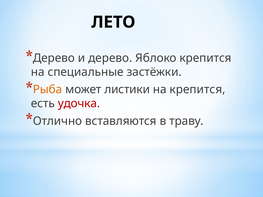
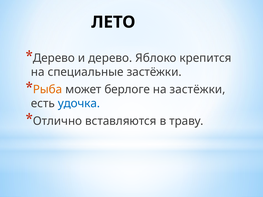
листики: листики -> берлоге
на крепится: крепится -> застёжки
удочка colour: red -> blue
